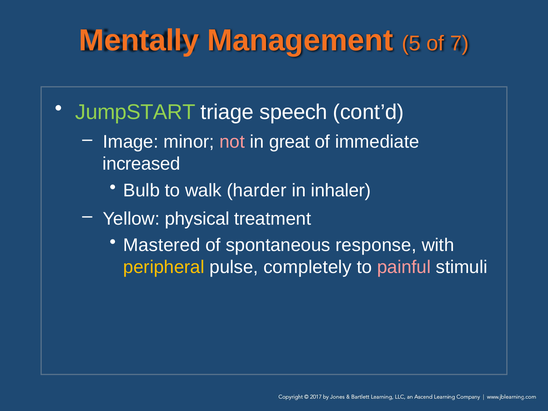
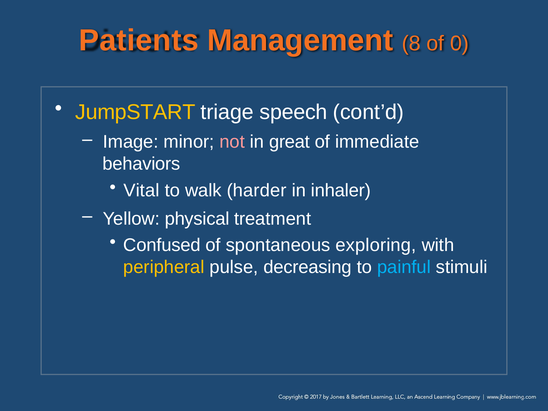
Mentally: Mentally -> Patients
5: 5 -> 8
7: 7 -> 0
JumpSTART colour: light green -> yellow
increased: increased -> behaviors
Bulb: Bulb -> Vital
Mastered: Mastered -> Confused
response: response -> exploring
completely: completely -> decreasing
painful colour: pink -> light blue
